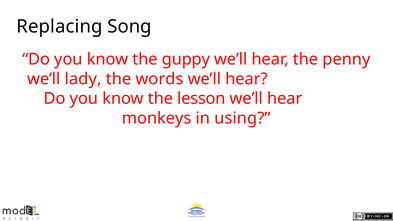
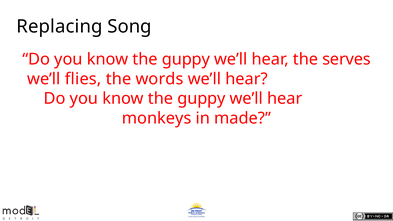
penny: penny -> serves
lady: lady -> flies
lesson at (201, 99): lesson -> guppy
using: using -> made
